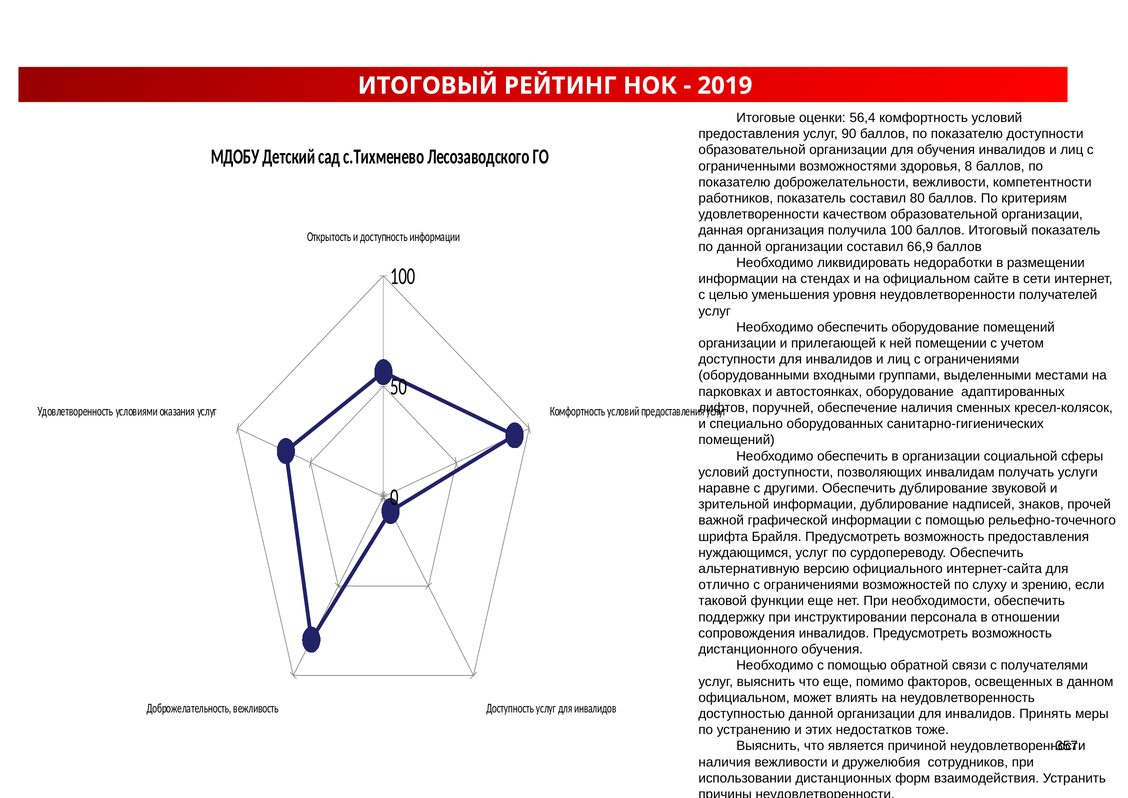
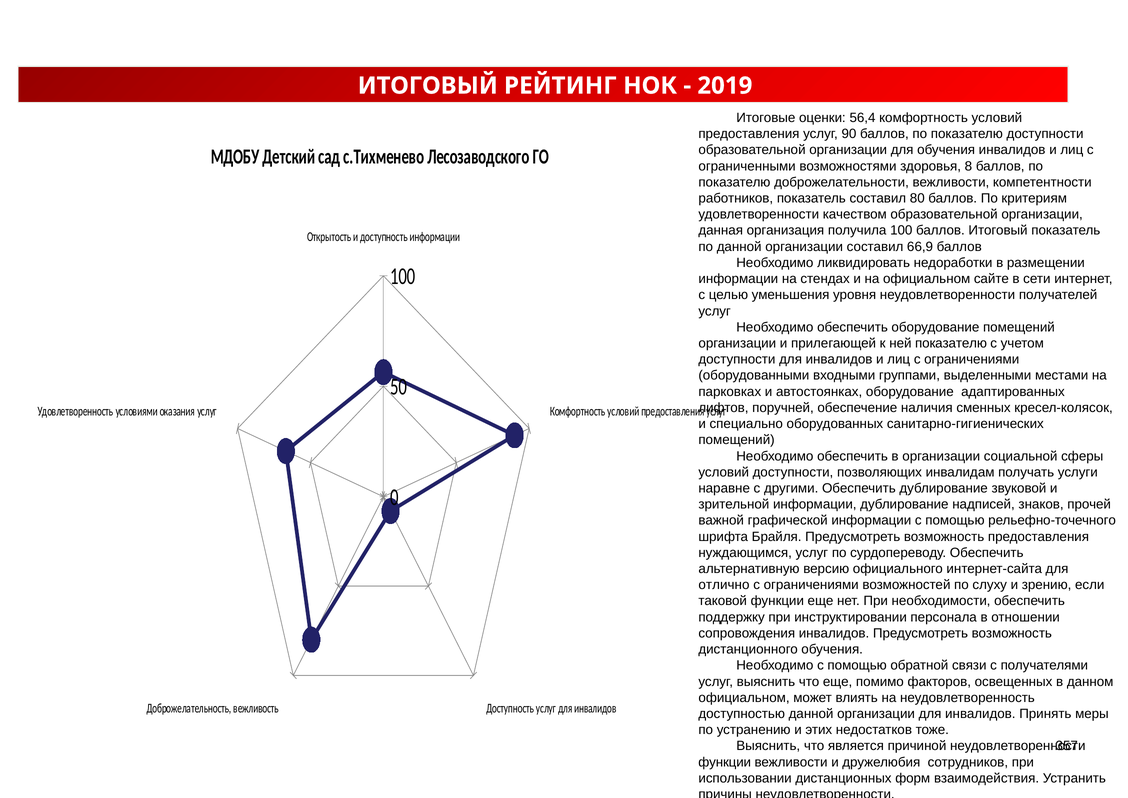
ней помещении: помещении -> показателю
наличия at (725, 762): наличия -> функции
